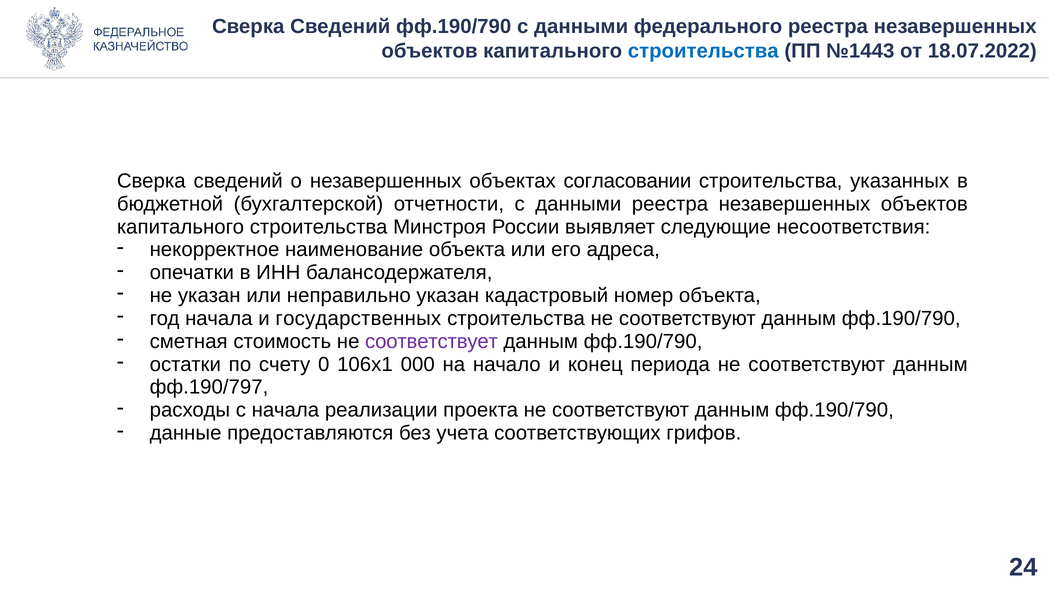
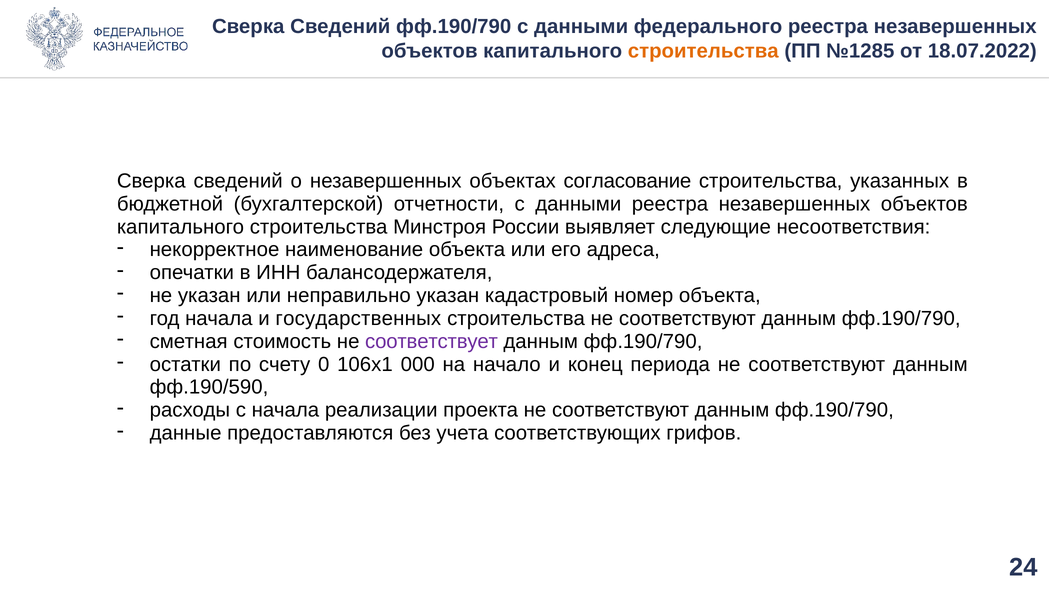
строительства at (703, 51) colour: blue -> orange
№1443: №1443 -> №1285
согласовании: согласовании -> согласование
фф.190/797: фф.190/797 -> фф.190/590
